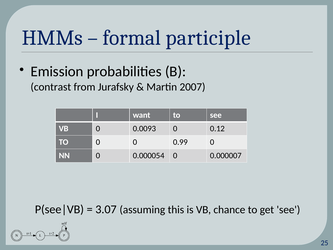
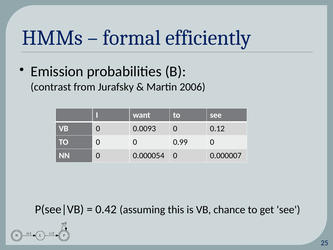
participle: participle -> efficiently
2007: 2007 -> 2006
3.07: 3.07 -> 0.42
